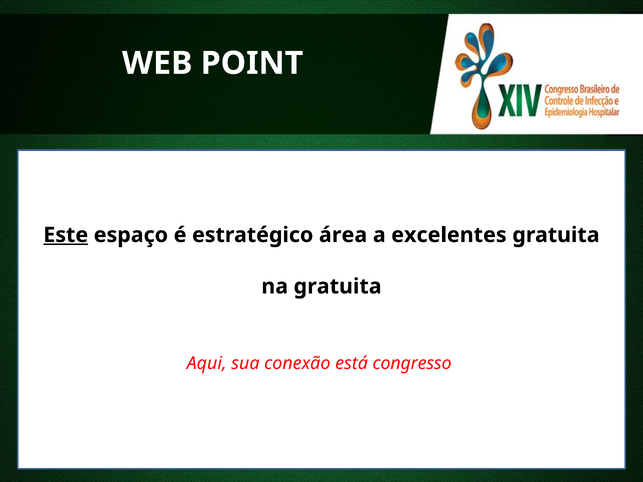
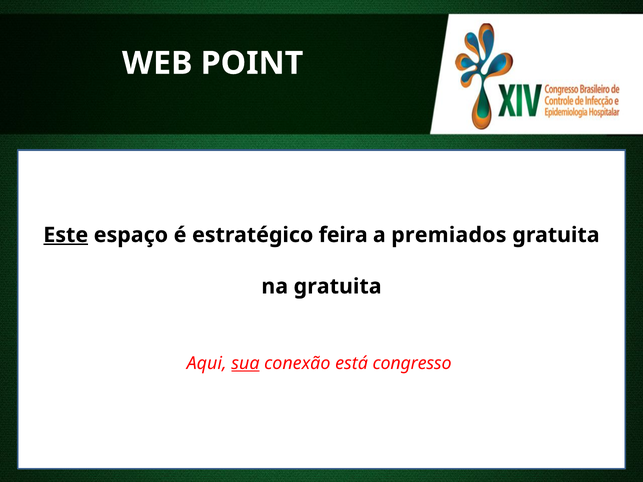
área: área -> feira
excelentes: excelentes -> premiados
sua underline: none -> present
